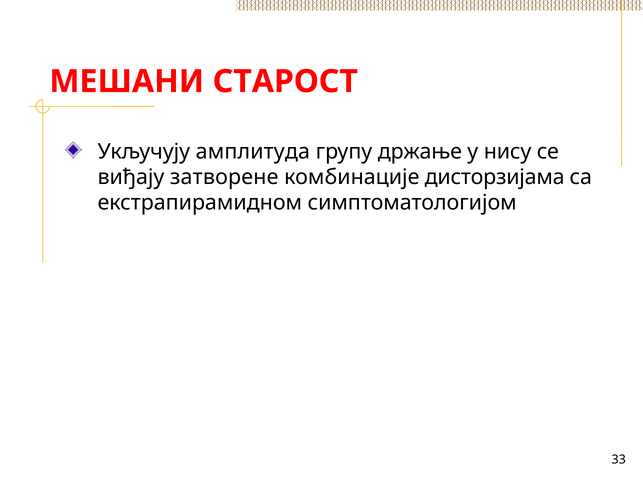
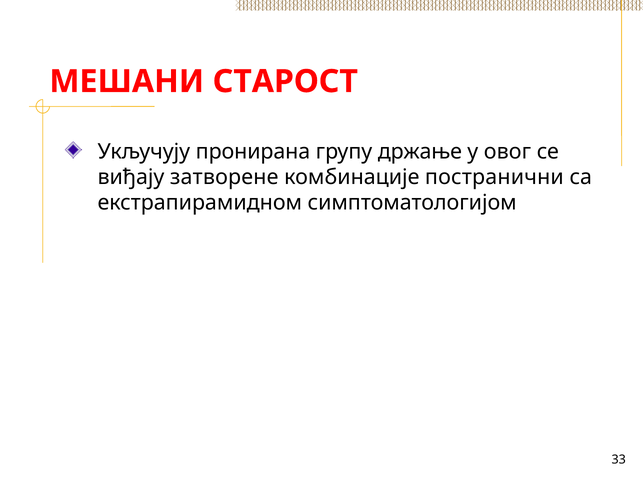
амплитуда: амплитуда -> пронирана
нису: нису -> овог
дисторзијама: дисторзијама -> постранични
